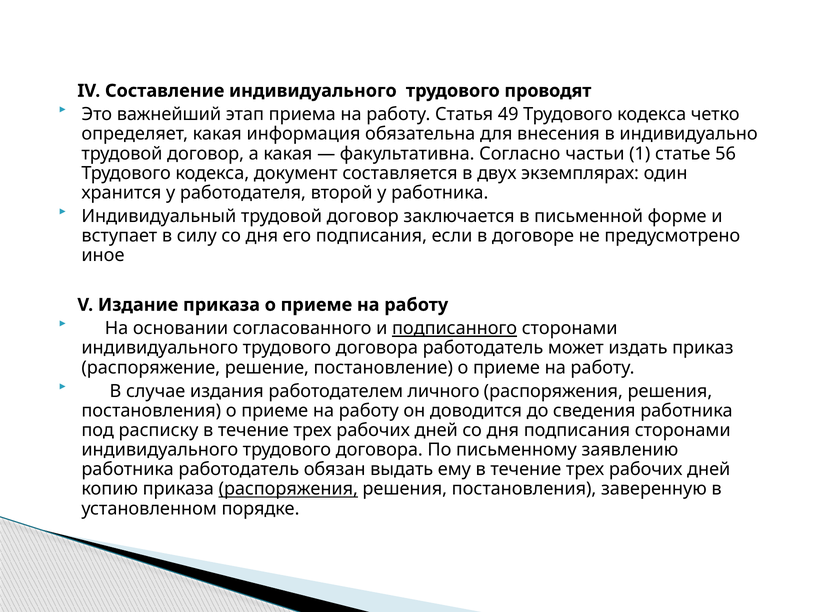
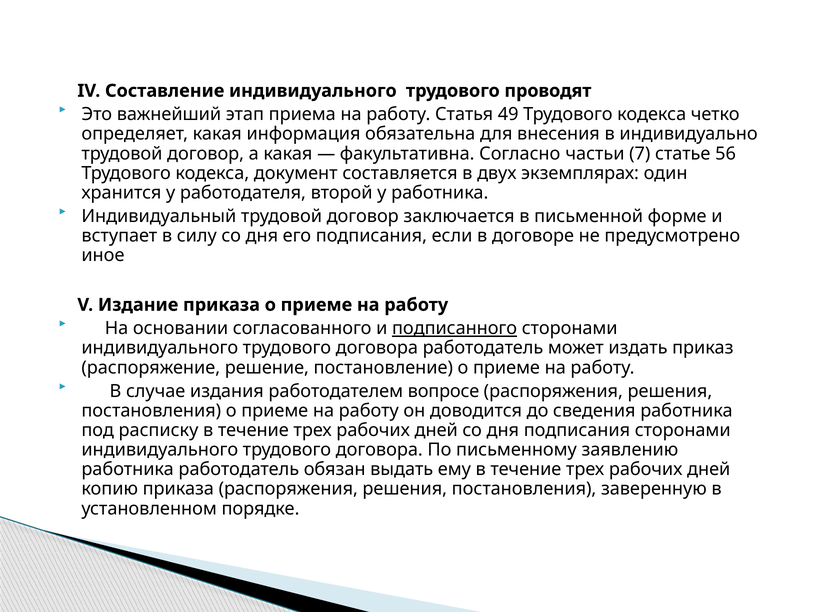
1: 1 -> 7
личного: личного -> вопросе
распоряжения at (288, 489) underline: present -> none
